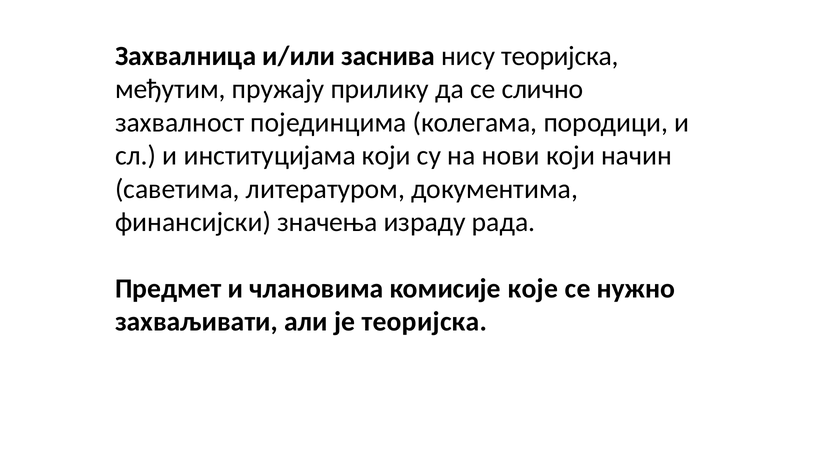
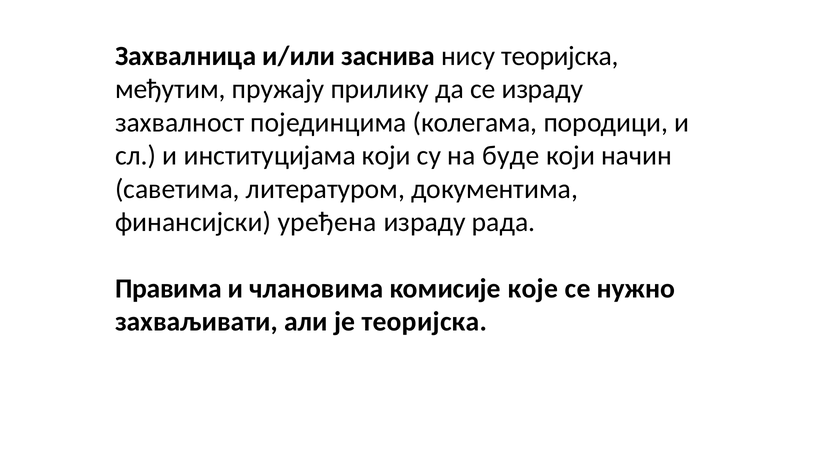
се слично: слично -> израду
нови: нови -> буде
значења: значења -> уређена
Предмет: Предмет -> Правима
